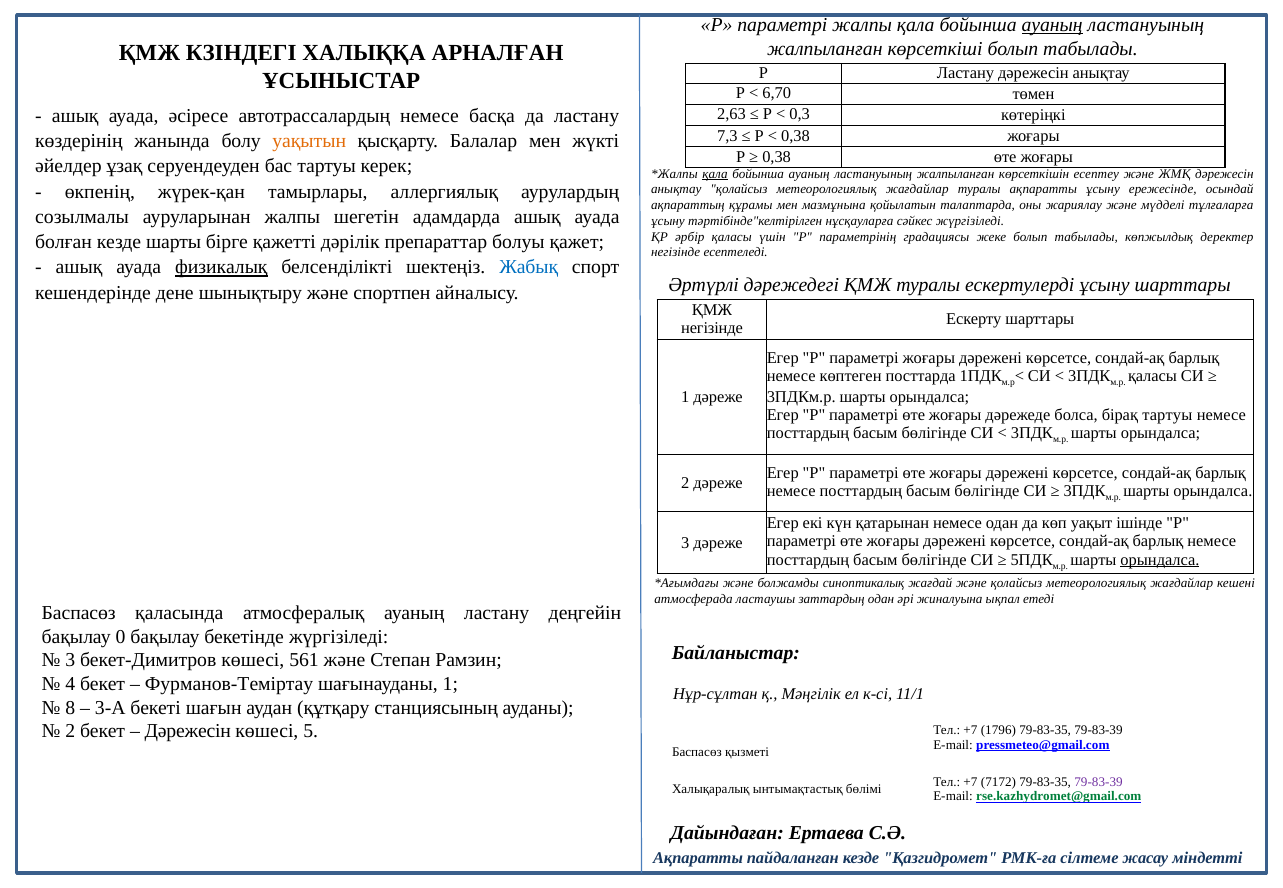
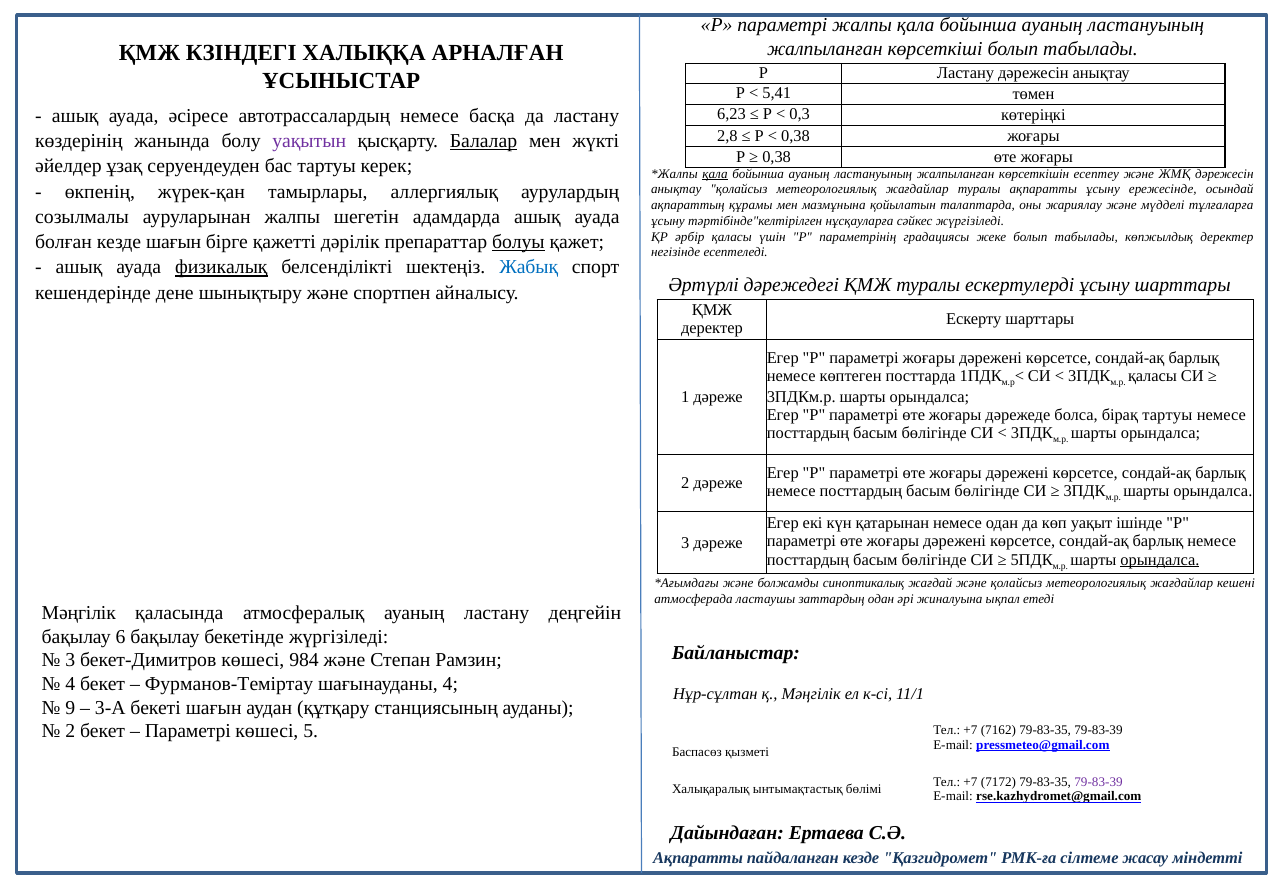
ауаның at (1052, 25) underline: present -> none
6,70: 6,70 -> 5,41
2,63: 2,63 -> 6,23
7,3: 7,3 -> 2,8
уақытын colour: orange -> purple
Балалар underline: none -> present
кезде шарты: шарты -> шағын
болуы underline: none -> present
негізінде at (712, 329): негізінде -> деректер
Баспасөз at (79, 613): Баспасөз -> Мәңгілік
0: 0 -> 6
561: 561 -> 984
шағынауданы 1: 1 -> 4
8: 8 -> 9
Дәрежесін at (188, 732): Дәрежесін -> Параметрі
1796: 1796 -> 7162
rse.kazhydromet@gmail.com colour: green -> black
